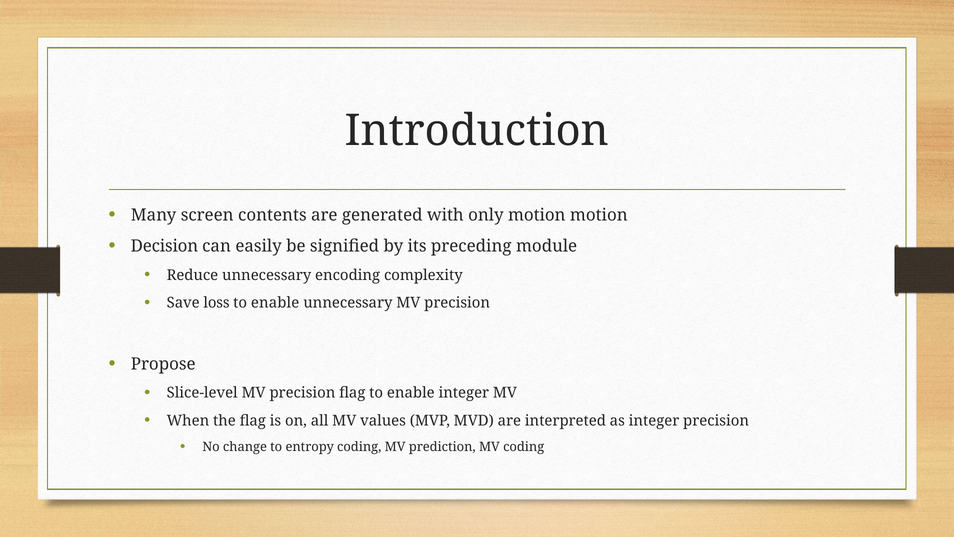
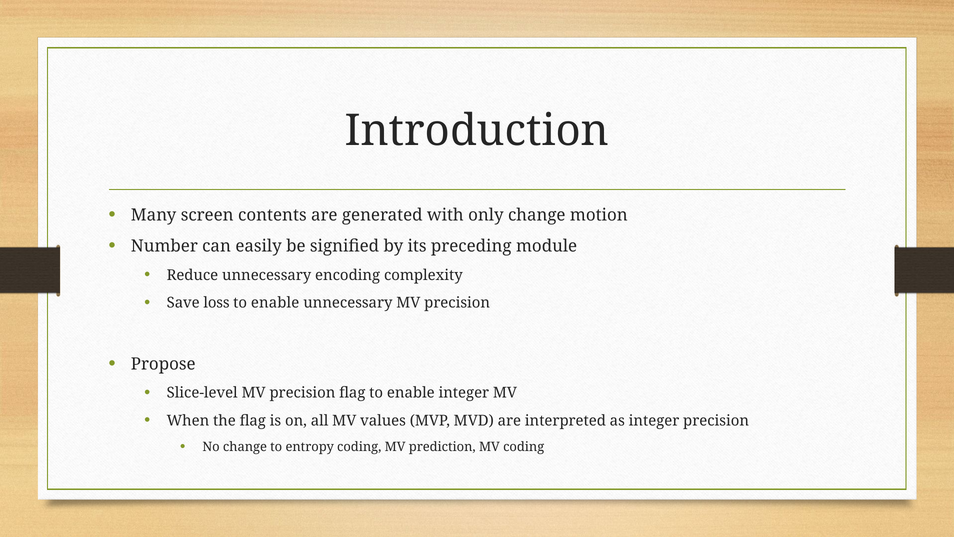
only motion: motion -> change
Decision: Decision -> Number
